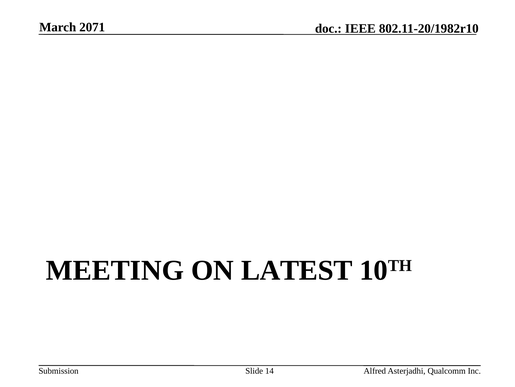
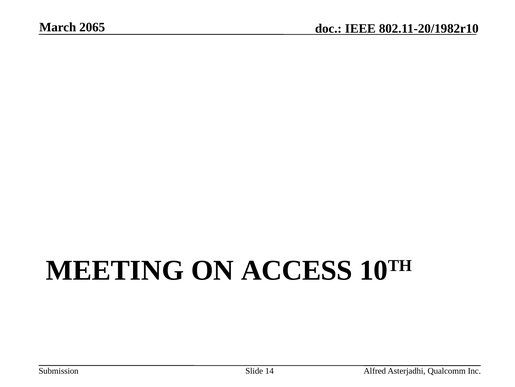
2071: 2071 -> 2065
LATEST: LATEST -> ACCESS
